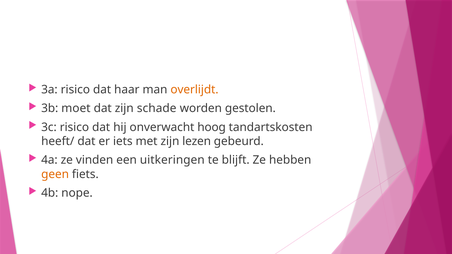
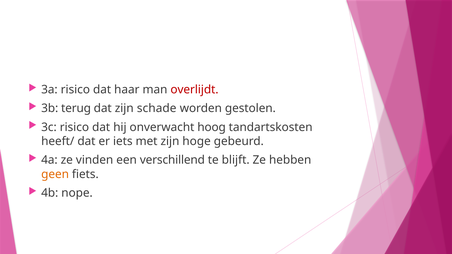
overlijdt colour: orange -> red
moet: moet -> terug
lezen: lezen -> hoge
uitkeringen: uitkeringen -> verschillend
